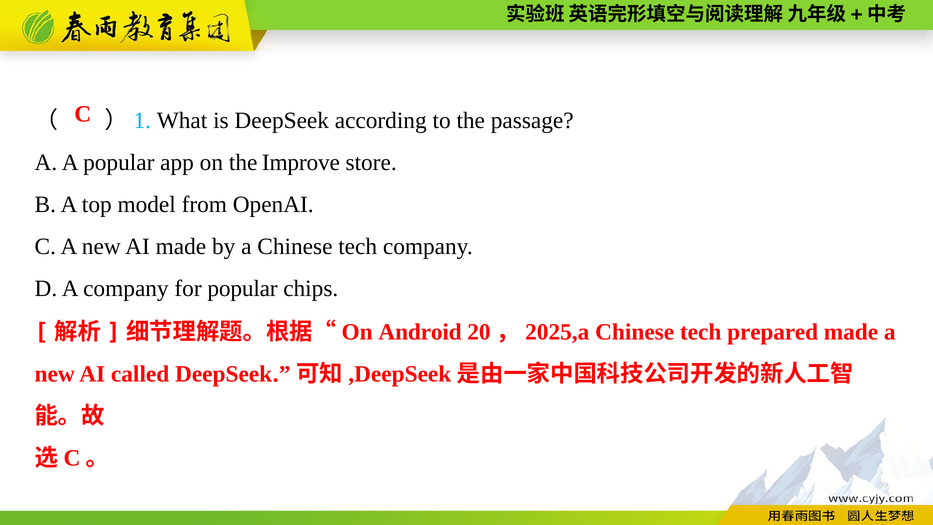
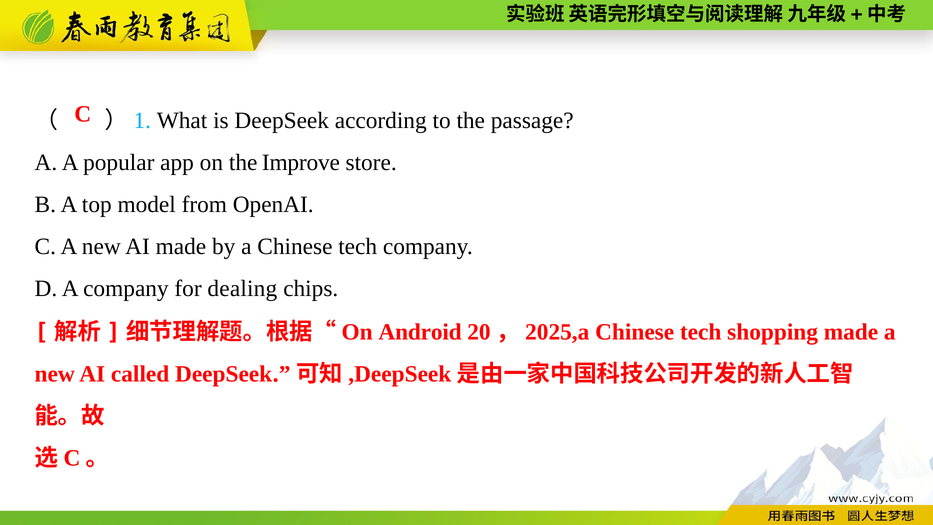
for popular: popular -> dealing
prepared: prepared -> shopping
